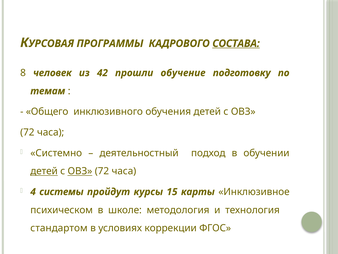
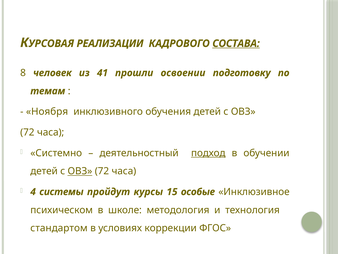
ПРОГРАММЫ: ПРОГРАММЫ -> РЕАЛИЗАЦИИ
42: 42 -> 41
обучение: обучение -> освоении
Общего: Общего -> Ноября
подход underline: none -> present
детей at (44, 171) underline: present -> none
карты: карты -> особые
